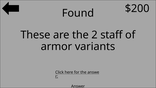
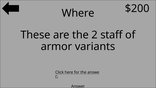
Found: Found -> Where
